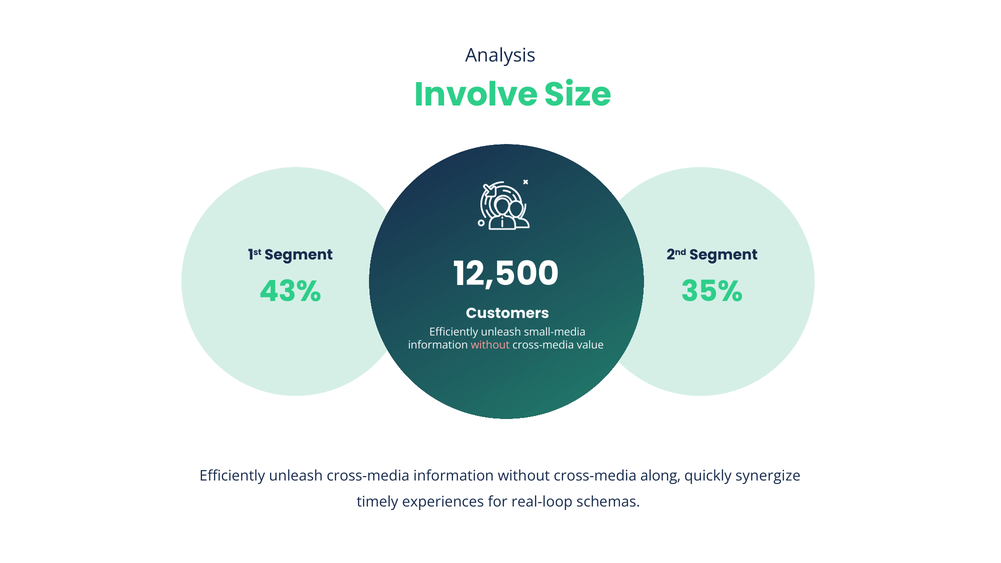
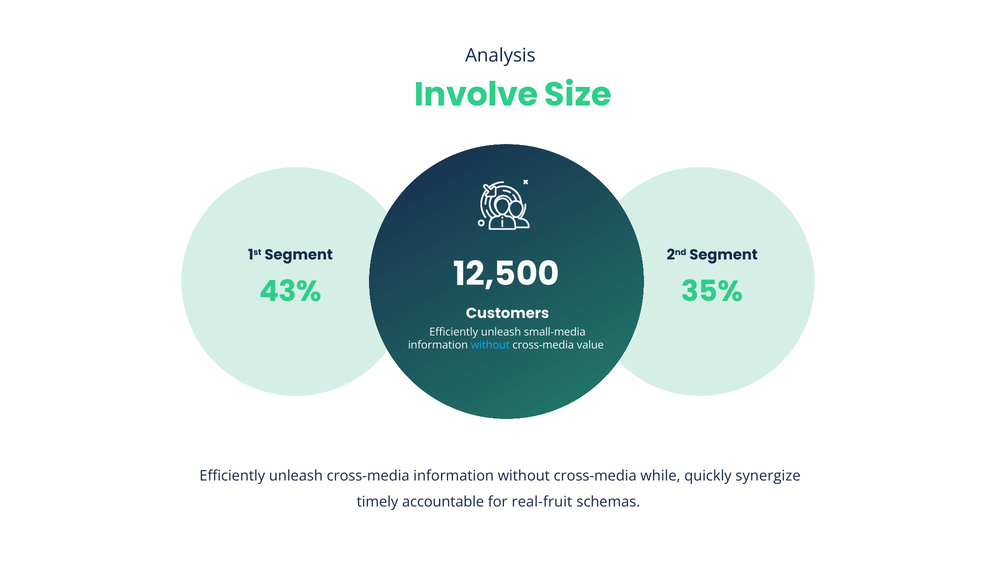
without at (490, 345) colour: pink -> light blue
along: along -> while
experiences: experiences -> accountable
real-loop: real-loop -> real-fruit
